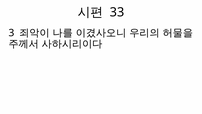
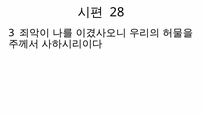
33: 33 -> 28
